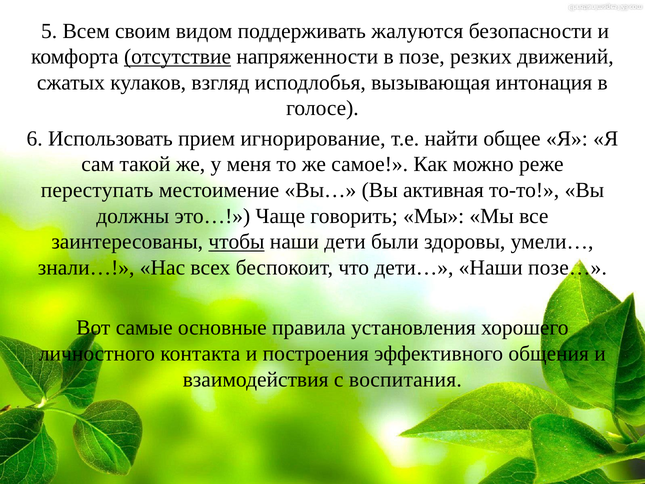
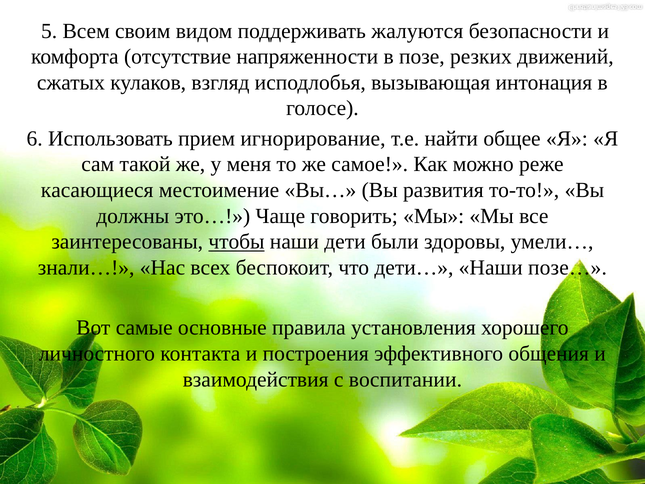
отсутствие underline: present -> none
переступать: переступать -> касающиеся
активная: активная -> развития
воспитания: воспитания -> воспитании
